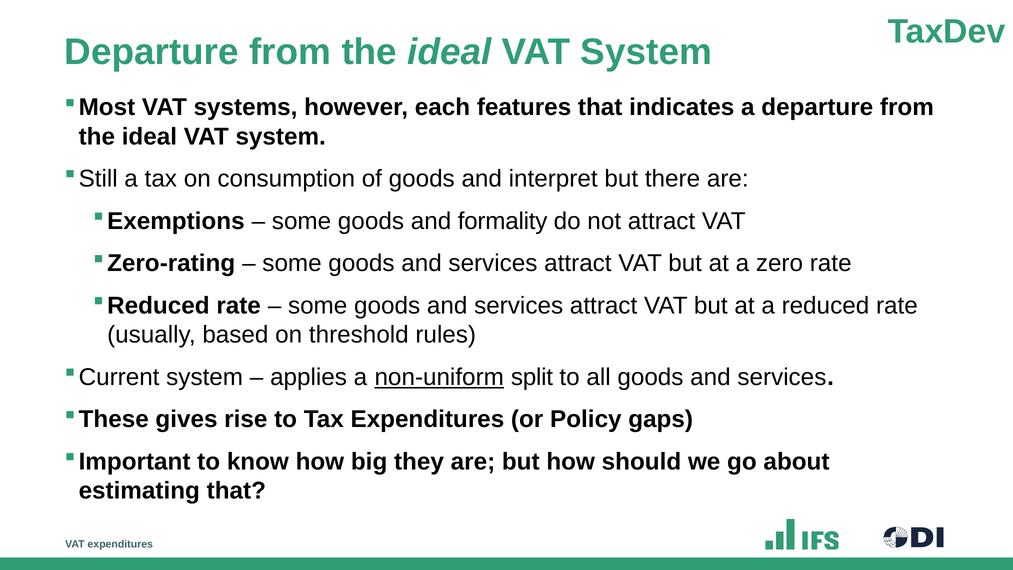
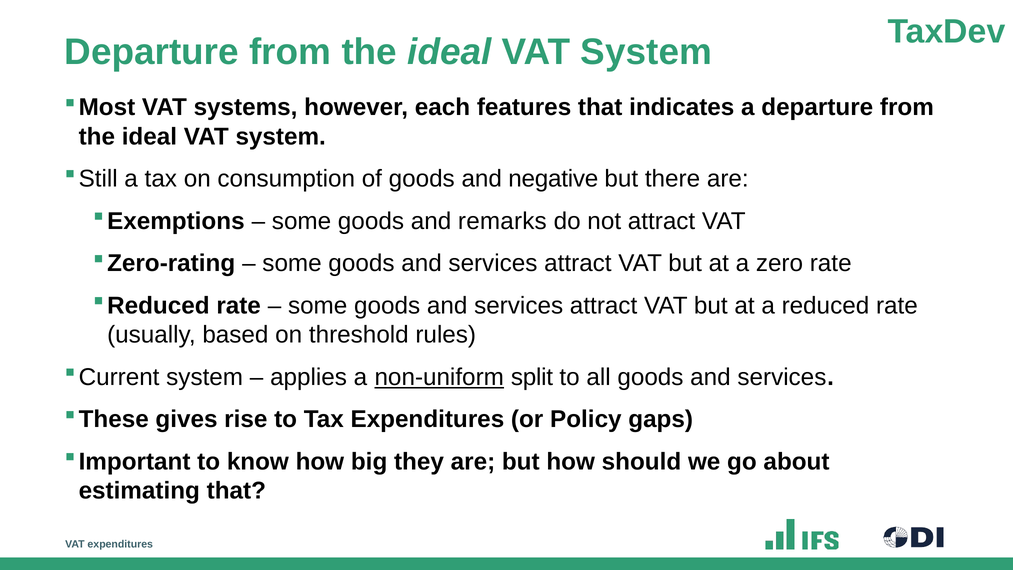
interpret: interpret -> negative
formality: formality -> remarks
